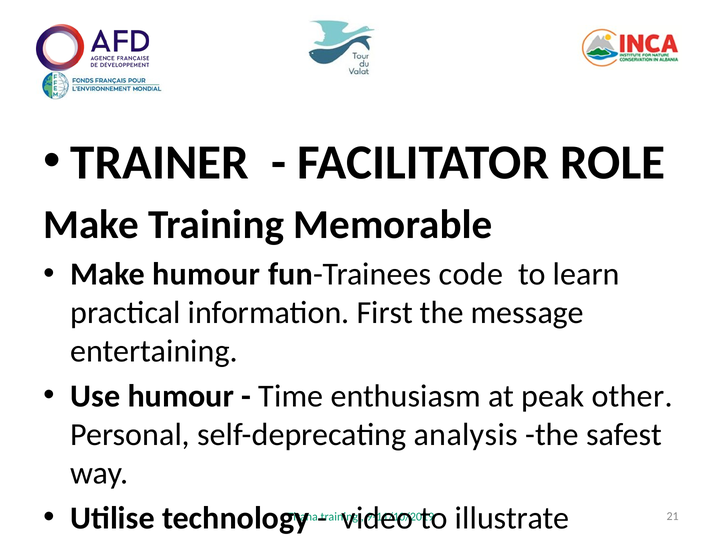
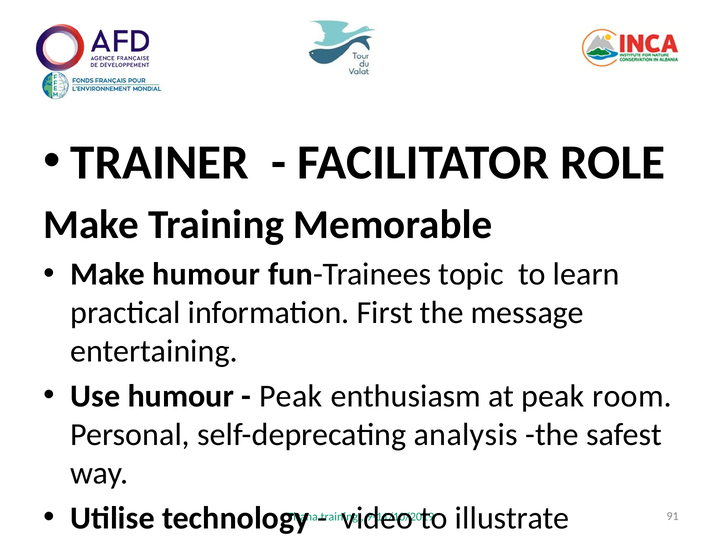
code: code -> topic
Time at (291, 397): Time -> Peak
other: other -> room
21: 21 -> 91
